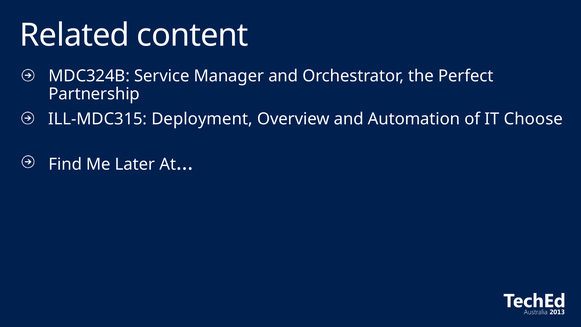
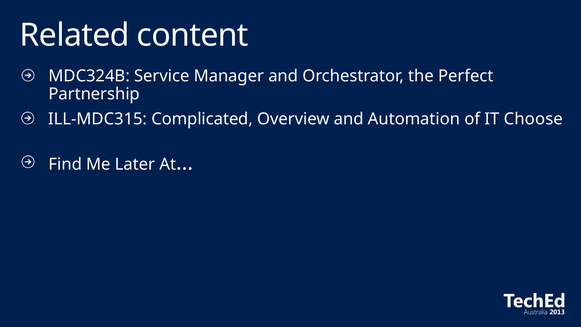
Deployment: Deployment -> Complicated
